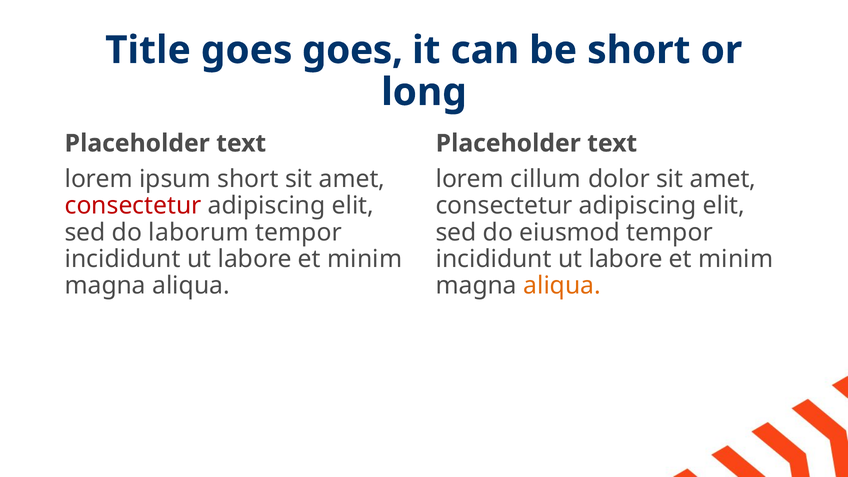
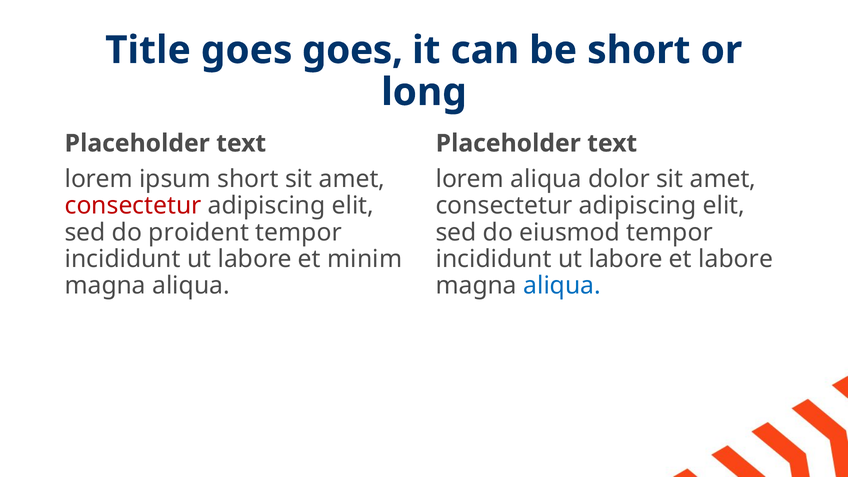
lorem cillum: cillum -> aliqua
laborum: laborum -> proident
minim at (736, 259): minim -> labore
aliqua at (562, 286) colour: orange -> blue
